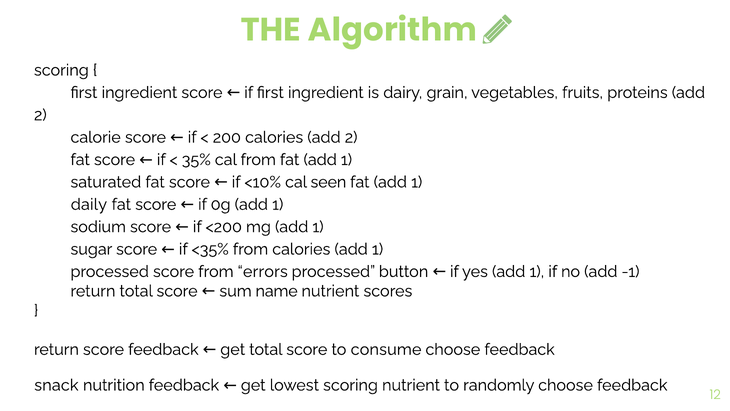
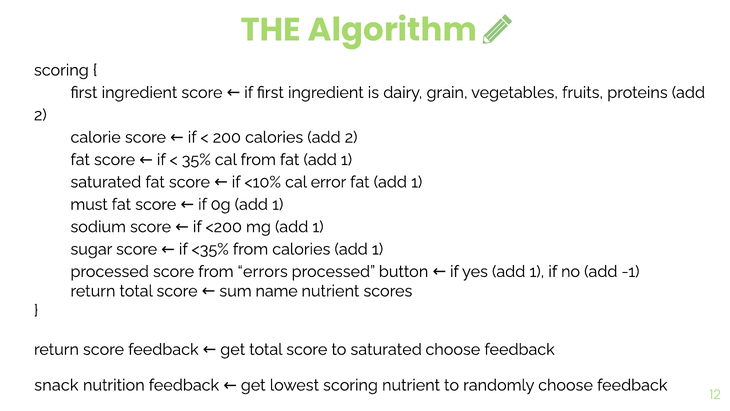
seen: seen -> error
daily: daily -> must
to consume: consume -> saturated
